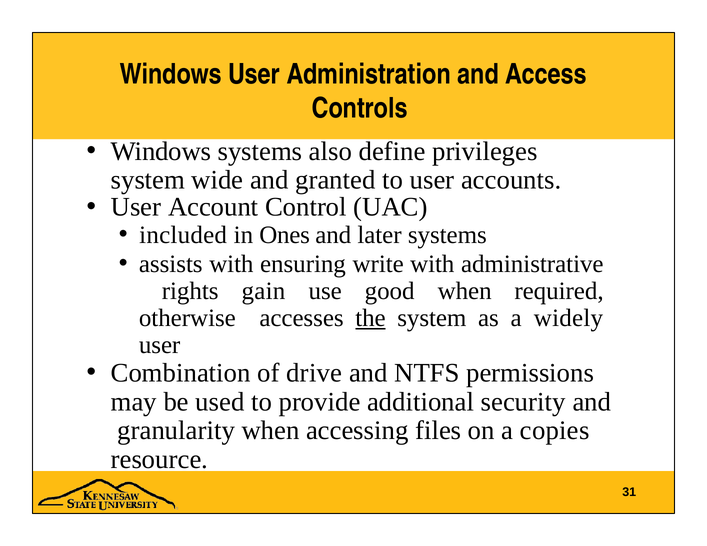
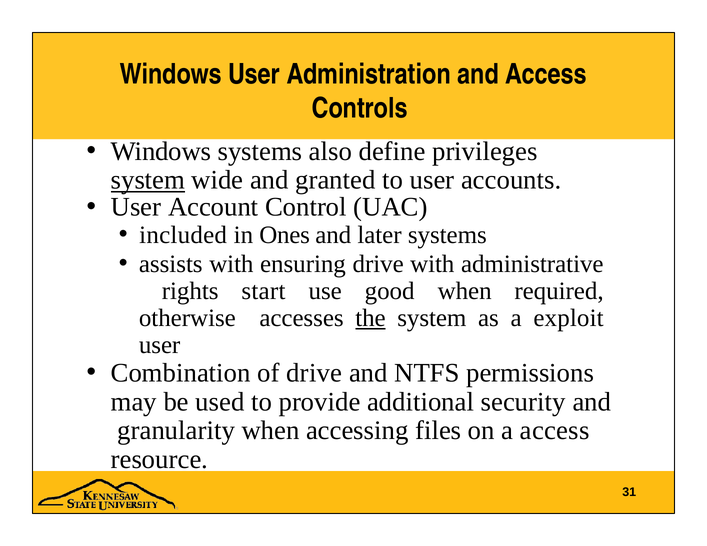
system at (148, 180) underline: none -> present
ensuring write: write -> drive
gain: gain -> start
widely: widely -> exploit
a copies: copies -> access
